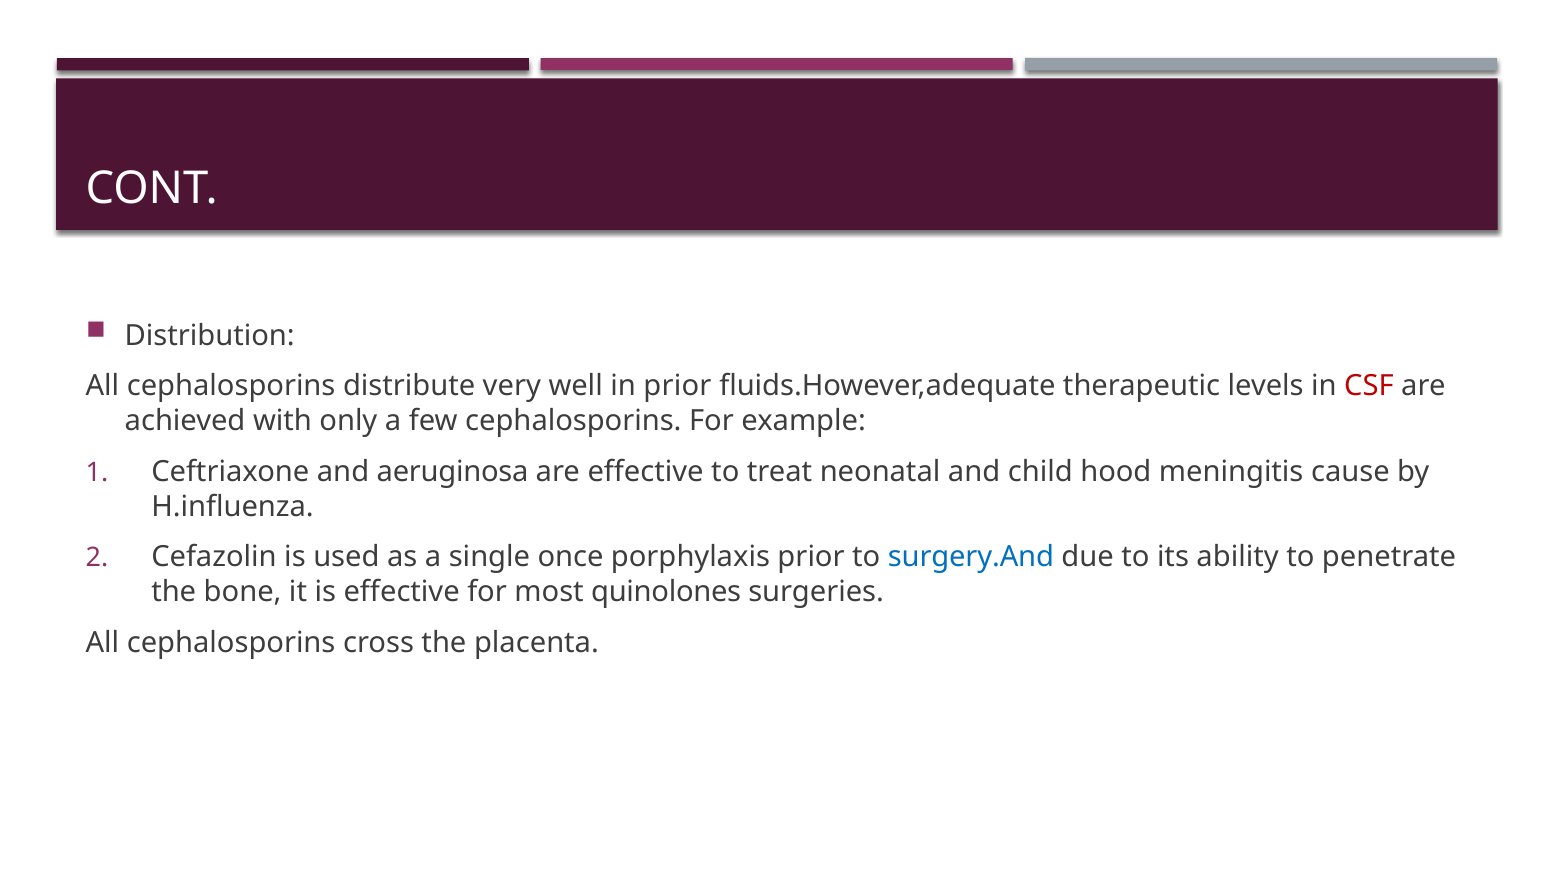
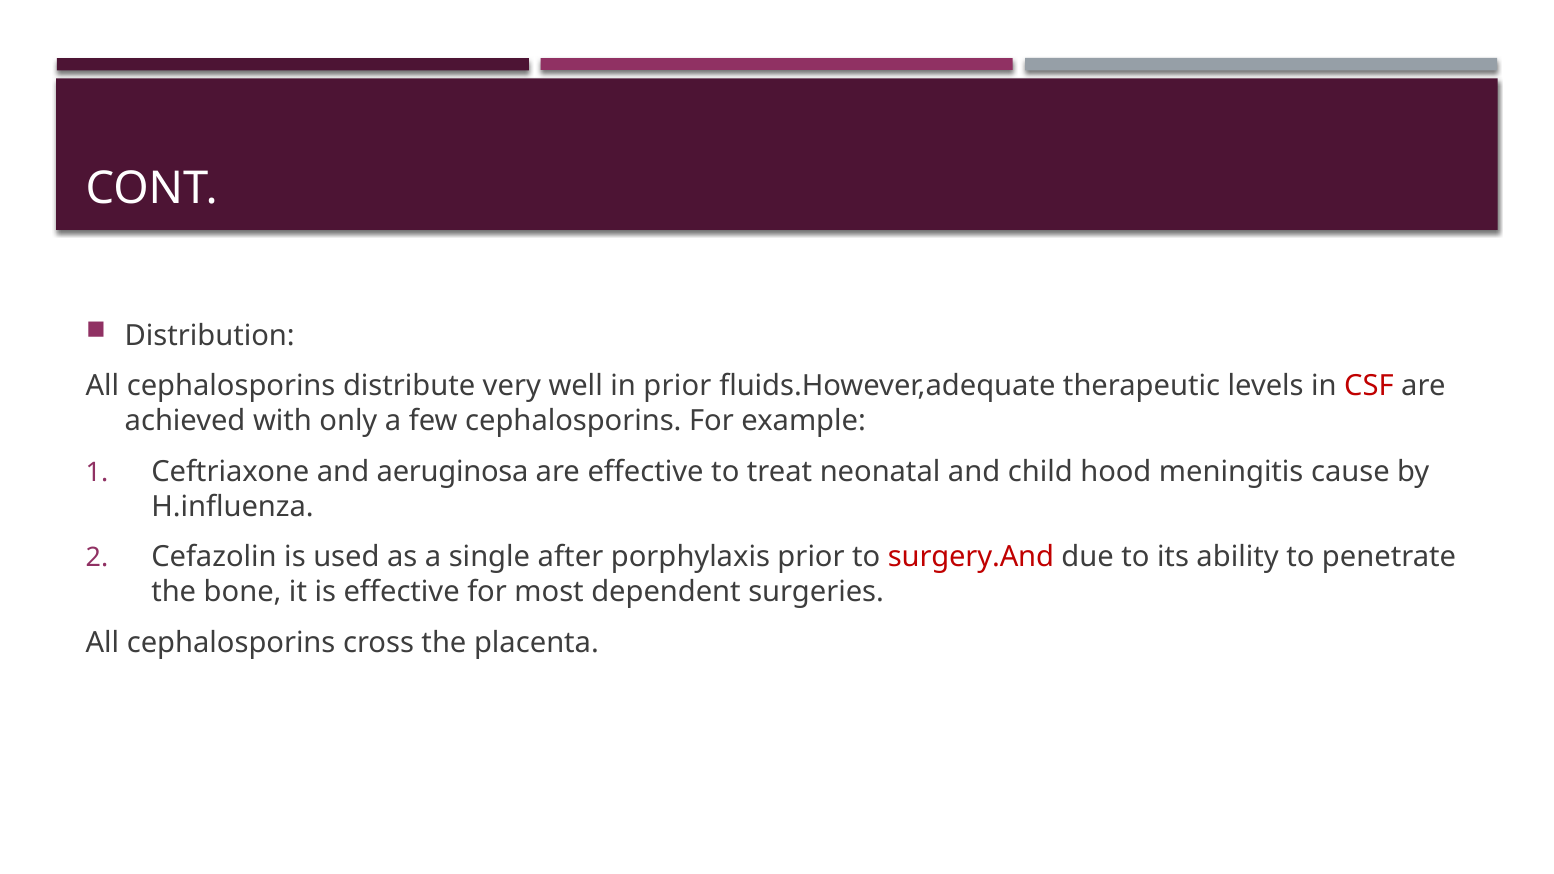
once: once -> after
surgery.And colour: blue -> red
quinolones: quinolones -> dependent
